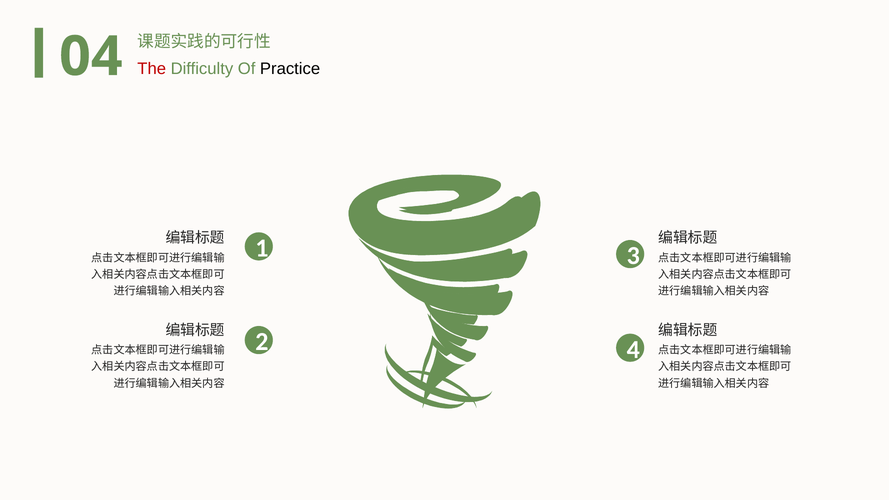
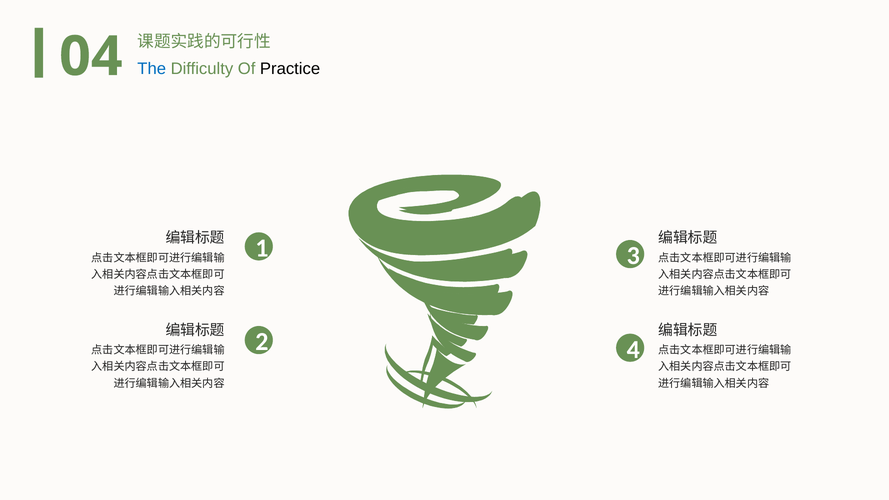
The colour: red -> blue
